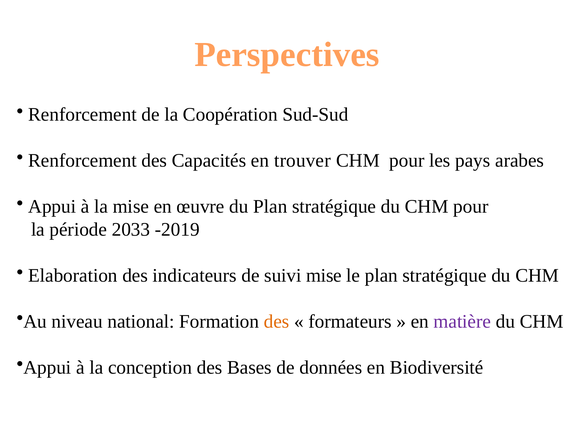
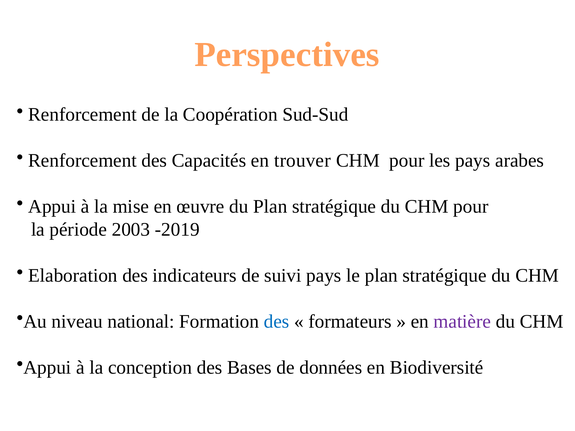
2033: 2033 -> 2003
suivi mise: mise -> pays
des at (277, 322) colour: orange -> blue
